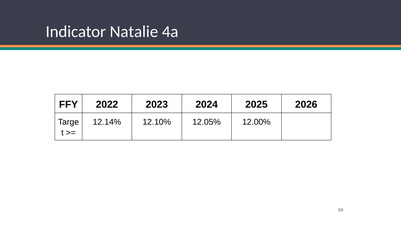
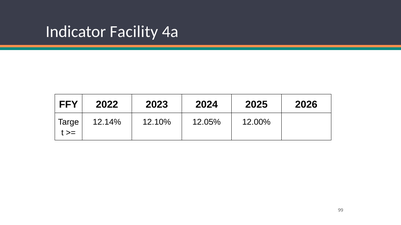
Natalie: Natalie -> Facility
